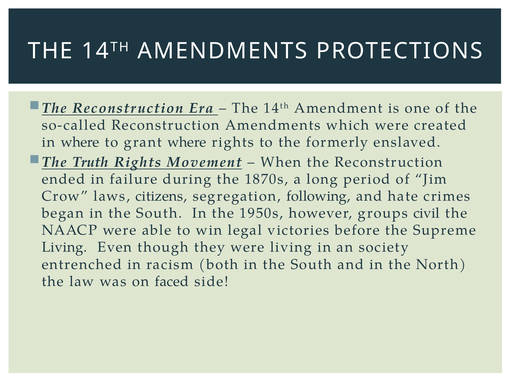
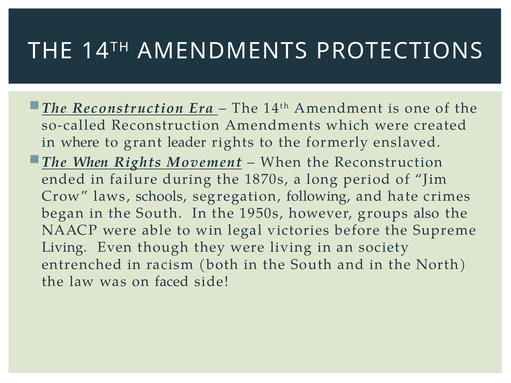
grant where: where -> leader
The Truth: Truth -> When
citizens: citizens -> schools
civil: civil -> also
